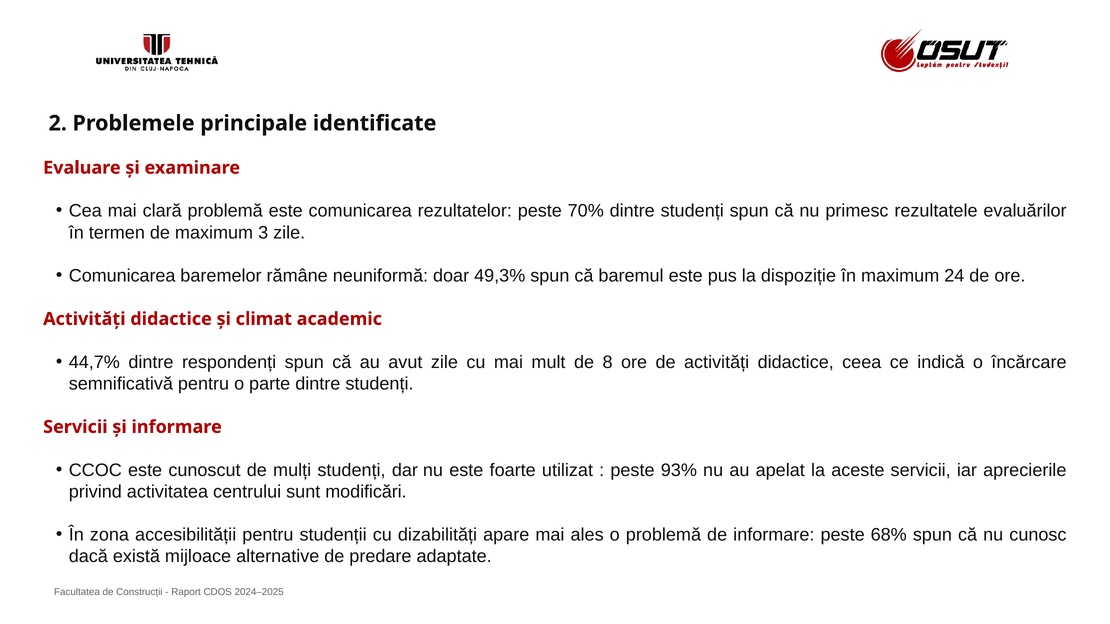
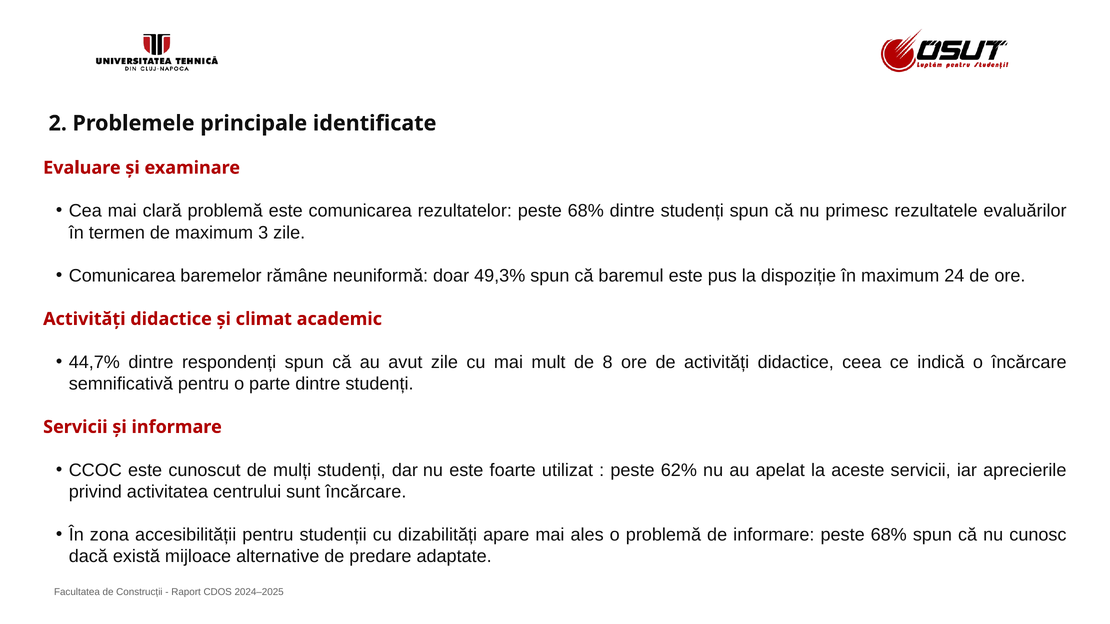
rezultatelor peste 70%: 70% -> 68%
93%: 93% -> 62%
sunt modificări: modificări -> încărcare
